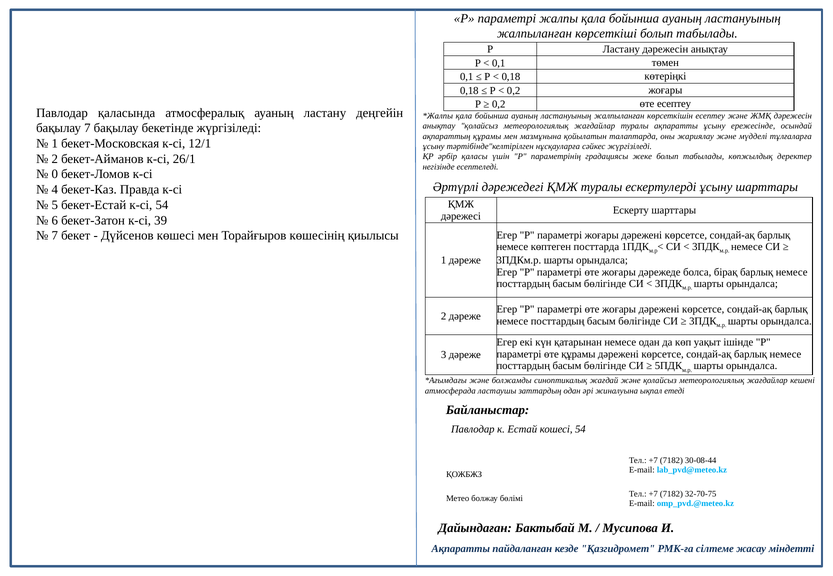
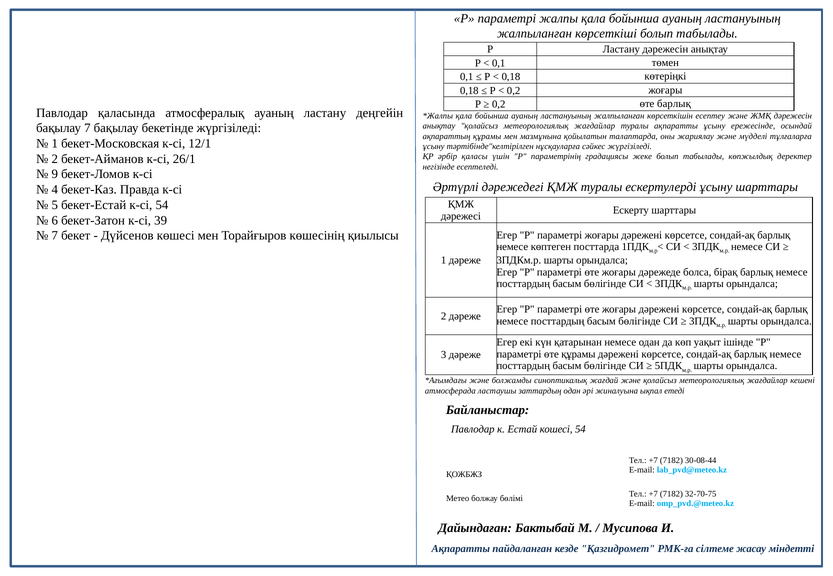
өте есептеу: есептеу -> барлық
0: 0 -> 9
